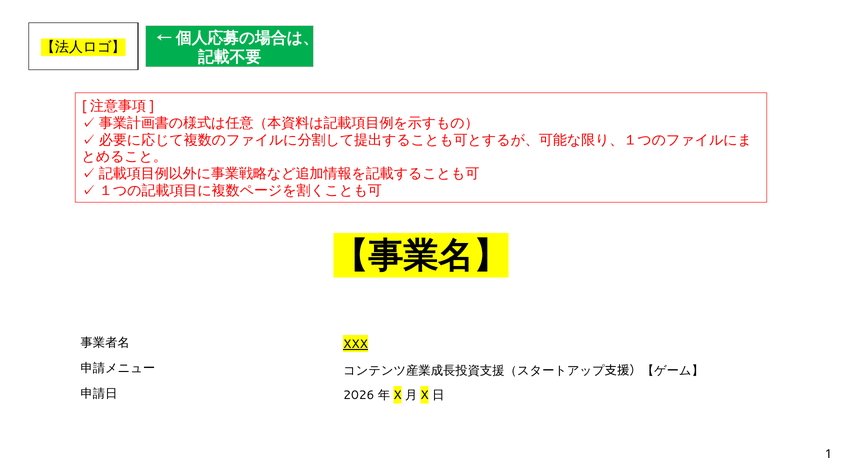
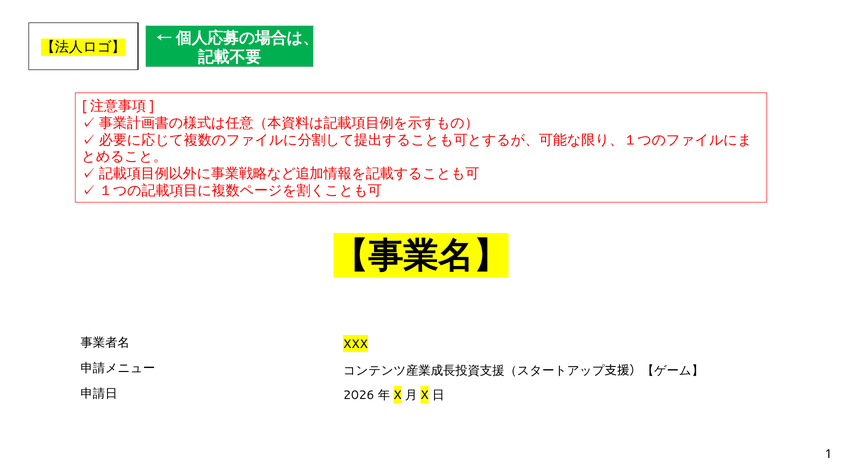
XXX underline: present -> none
